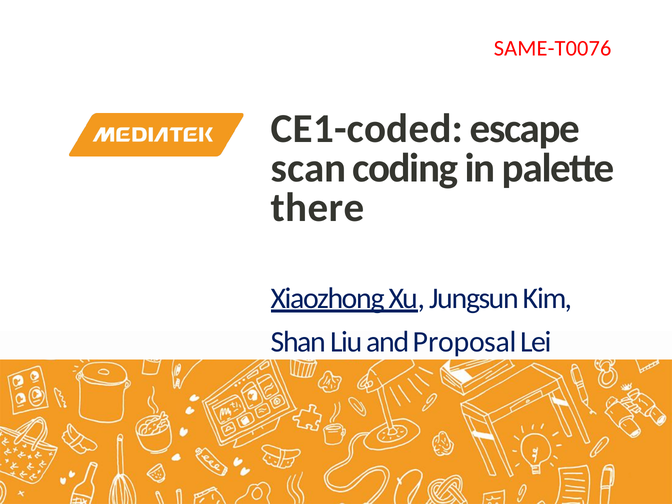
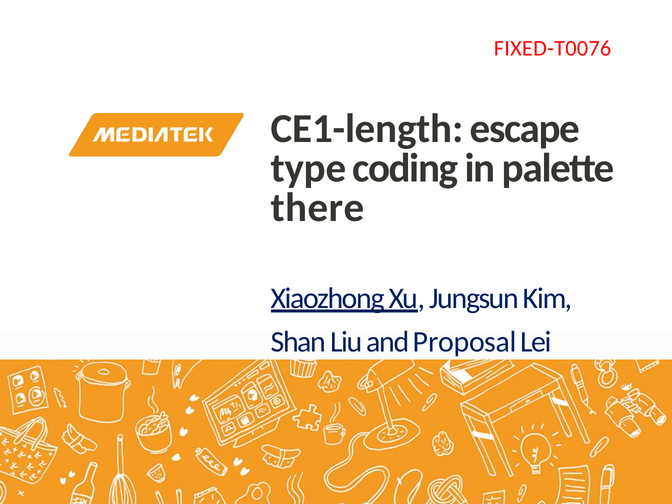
SAME-T0076: SAME-T0076 -> FIXED-T0076
CE1-coded: CE1-coded -> CE1-length
scan: scan -> type
